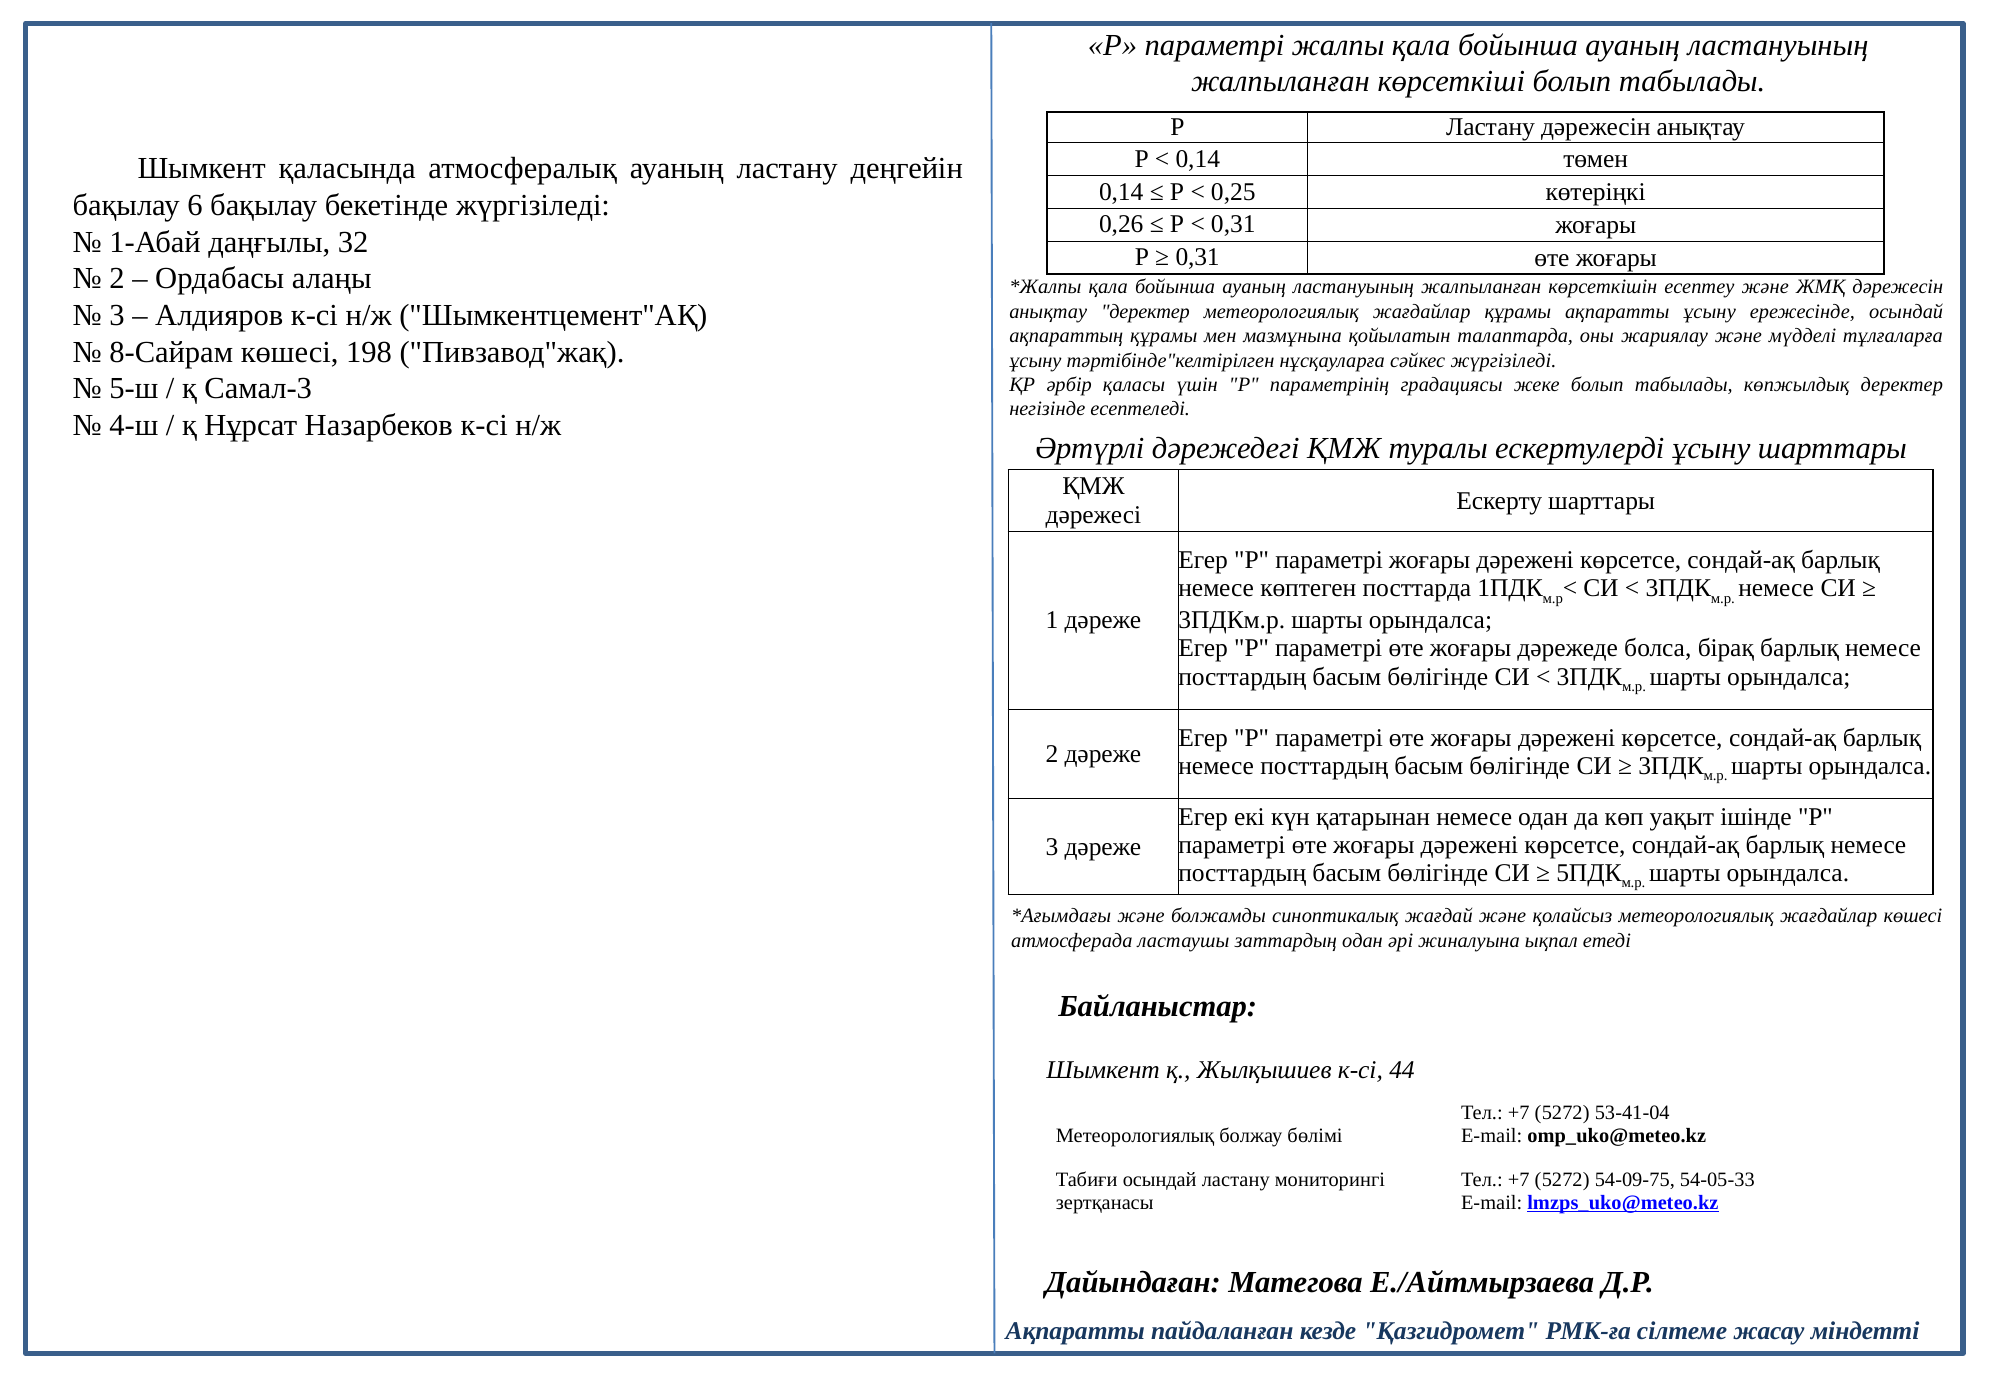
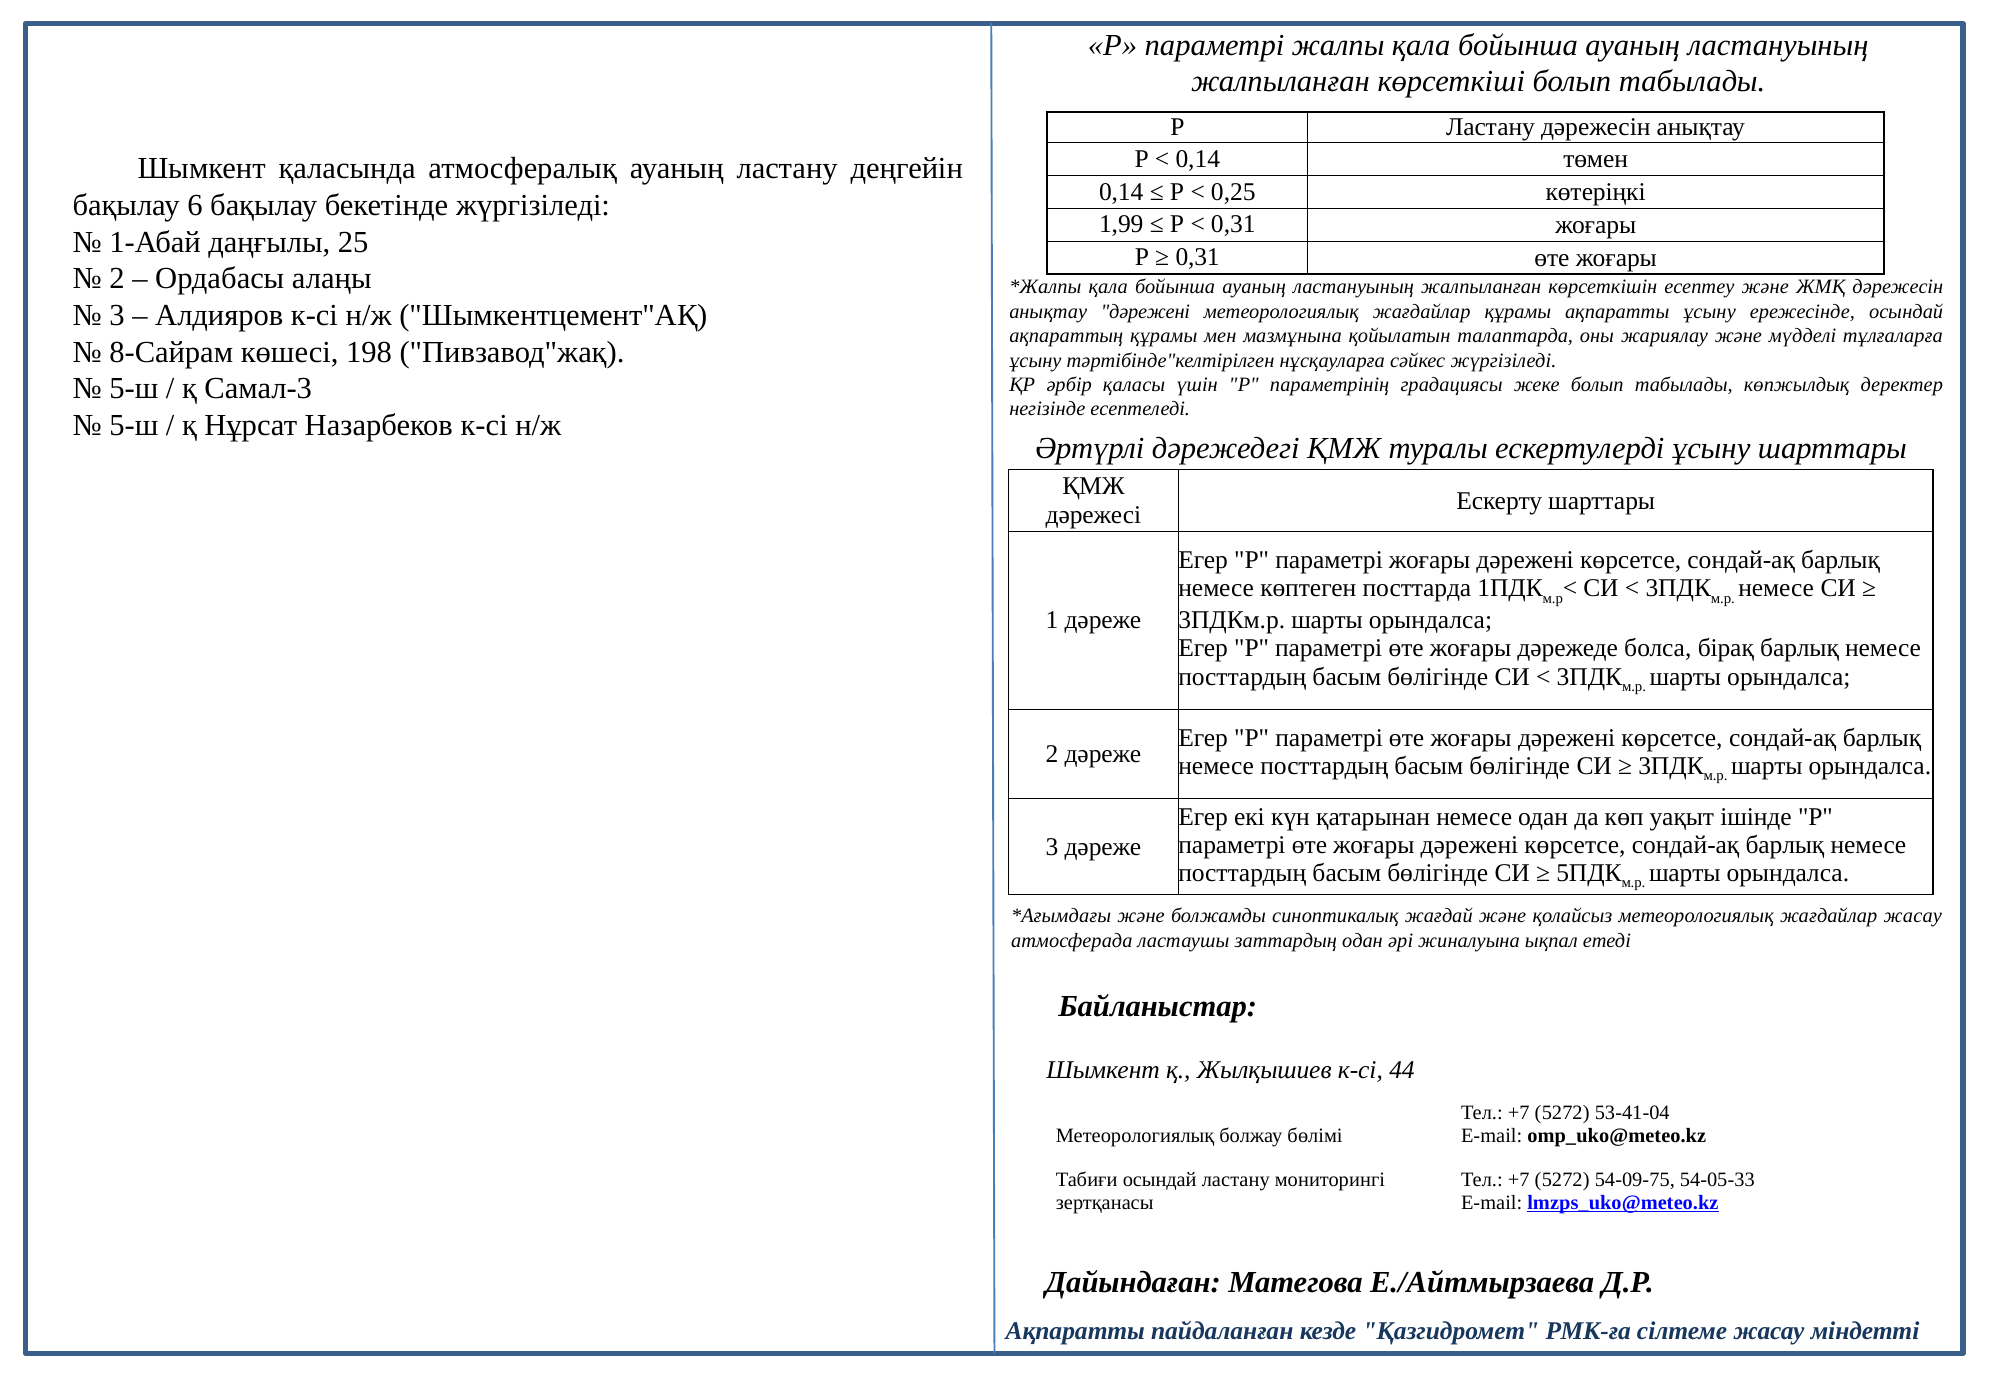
0,26: 0,26 -> 1,99
32: 32 -> 25
анықтау деректер: деректер -> дәрежені
4-ш at (134, 426): 4-ш -> 5-ш
жағдайлар көшесі: көшесі -> жасау
